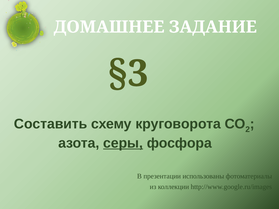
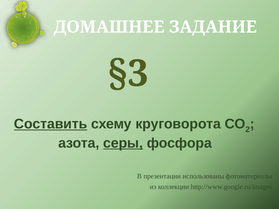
Составить underline: none -> present
